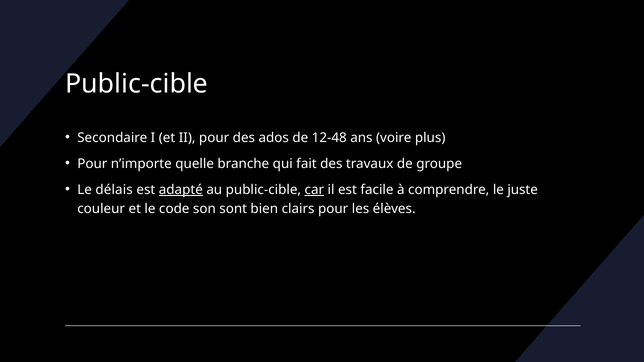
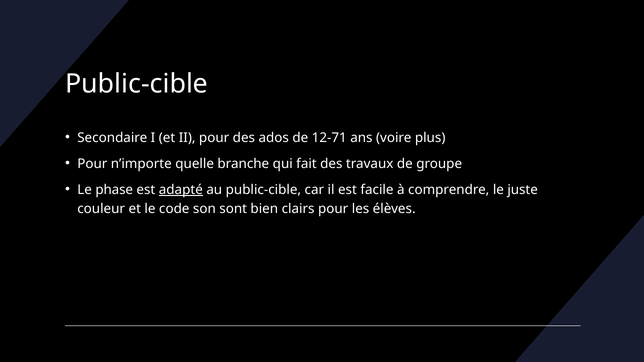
12-48: 12-48 -> 12-71
délais: délais -> phase
car underline: present -> none
